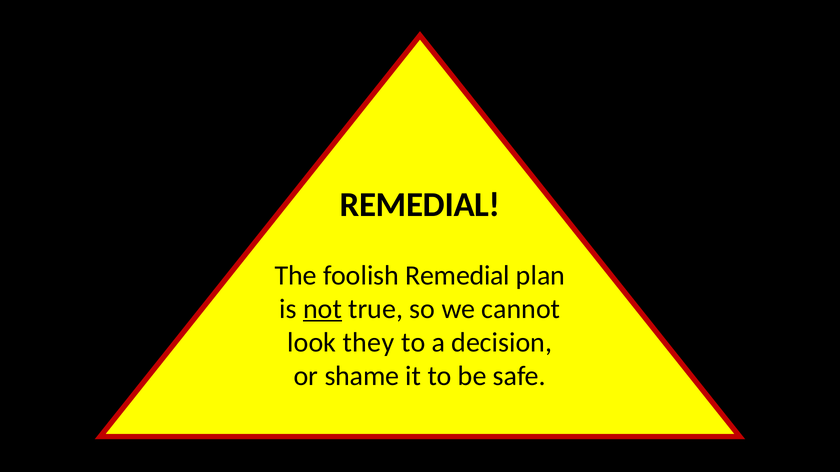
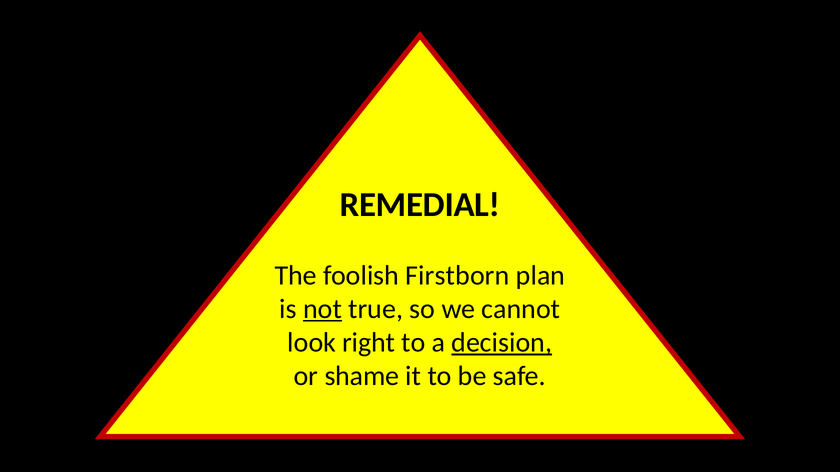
foolish Remedial: Remedial -> Firstborn
they: they -> right
decision underline: none -> present
